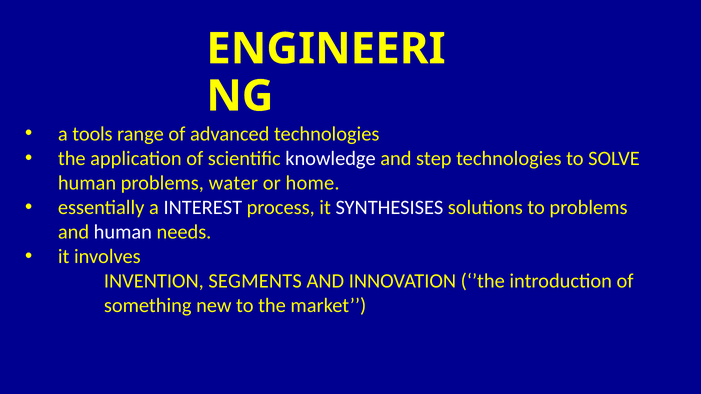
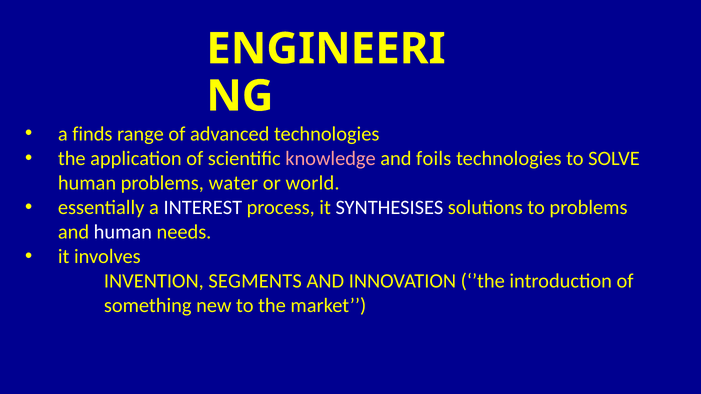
tools: tools -> finds
knowledge colour: white -> pink
step: step -> foils
home: home -> world
